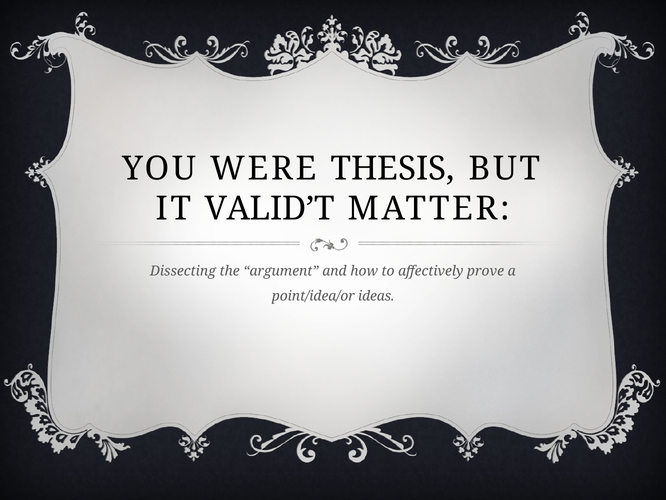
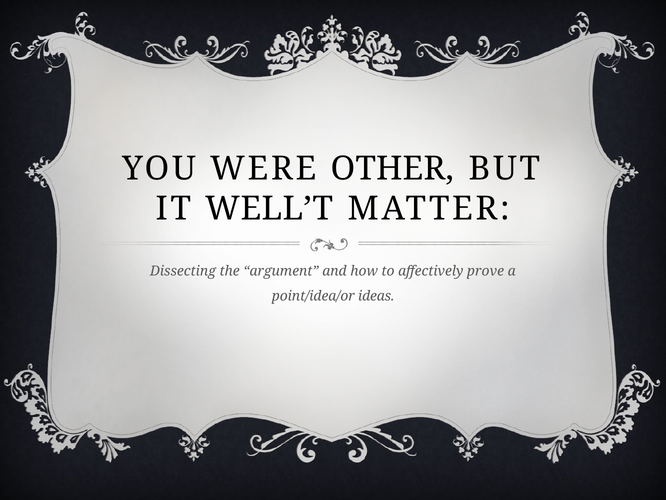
THESIS: THESIS -> OTHER
VALID’T: VALID’T -> WELL’T
